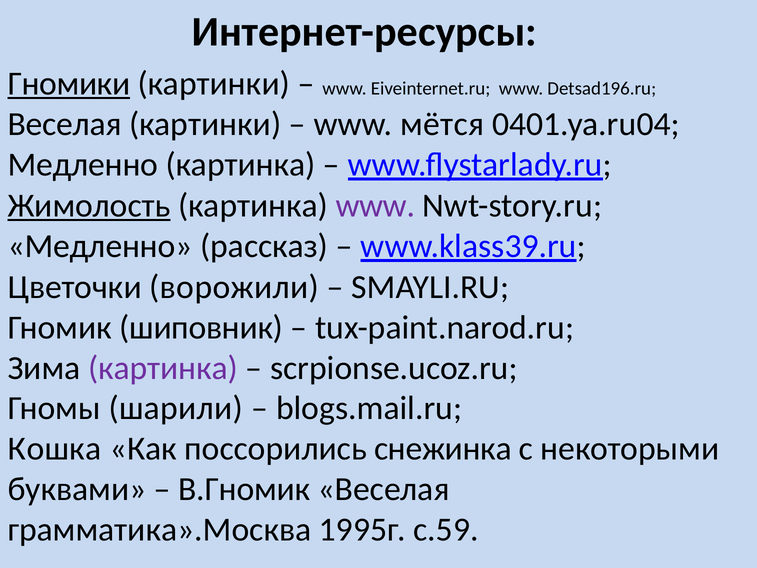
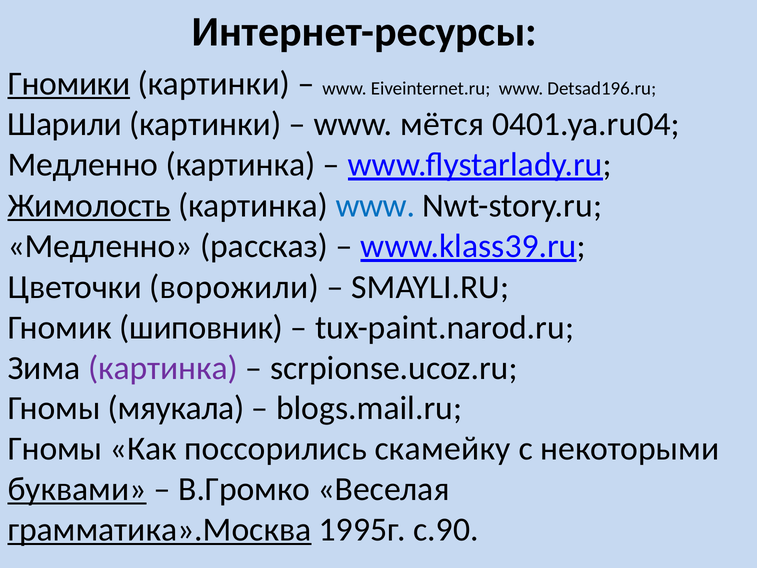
Веселая at (65, 124): Веселая -> Шарили
www at (375, 206) colour: purple -> blue
шарили: шарили -> мяукала
Кошка at (55, 449): Кошка -> Гномы
снежинка: снежинка -> скамейку
буквами underline: none -> present
В.Гномик: В.Гномик -> В.Громко
грамматика».Москва underline: none -> present
с.59: с.59 -> с.90
